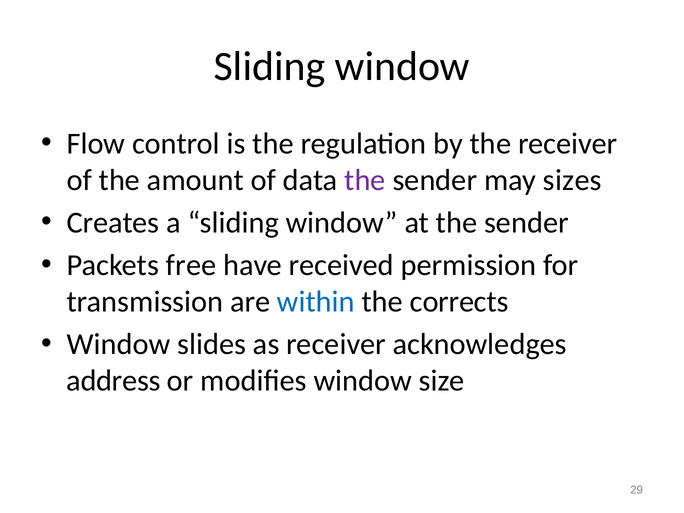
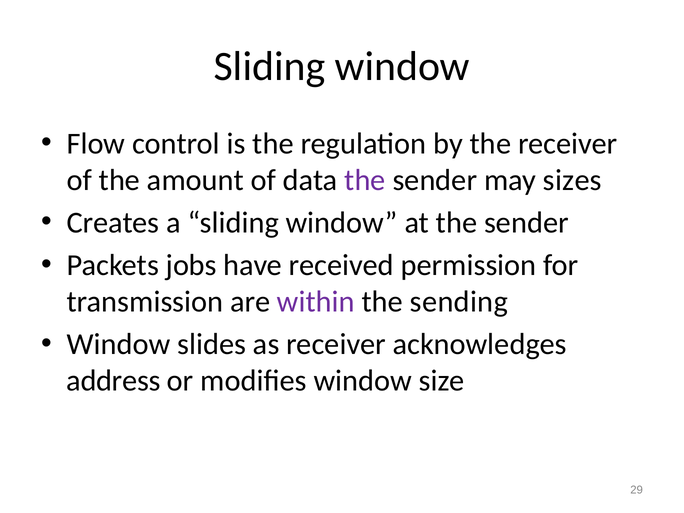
free: free -> jobs
within colour: blue -> purple
corrects: corrects -> sending
